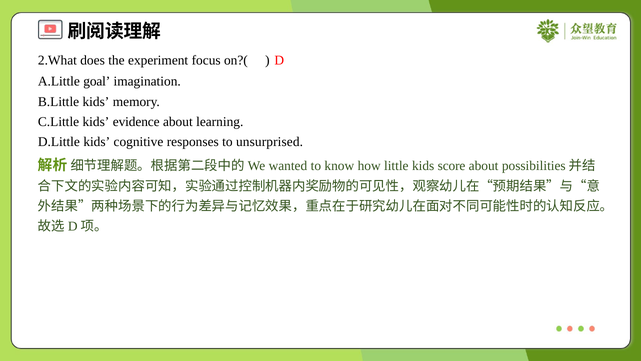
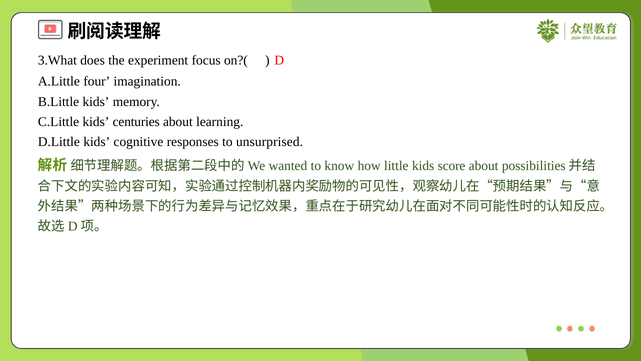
2.What: 2.What -> 3.What
goal: goal -> four
evidence: evidence -> centuries
